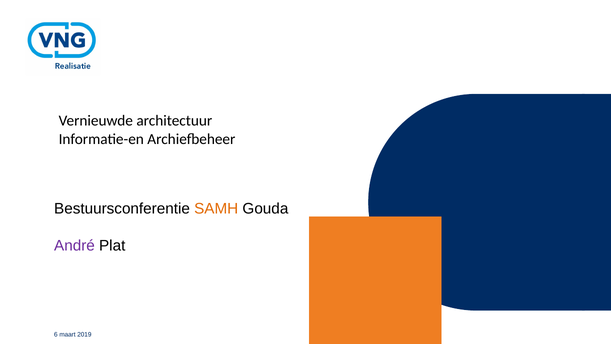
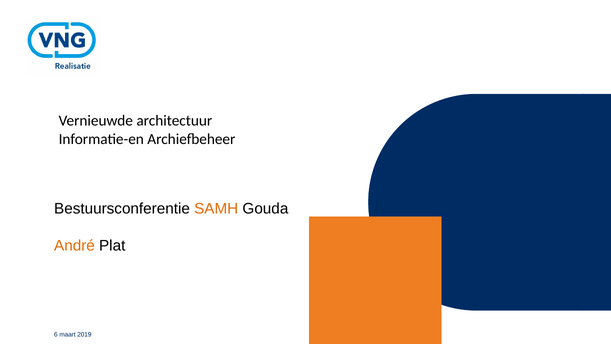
André colour: purple -> orange
